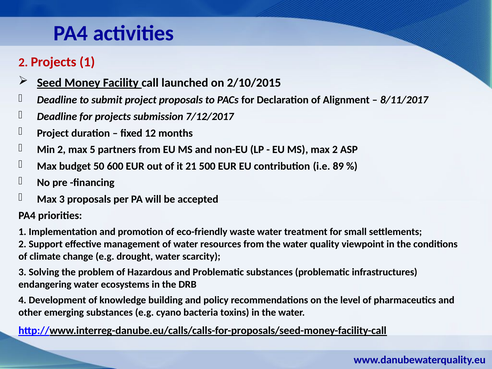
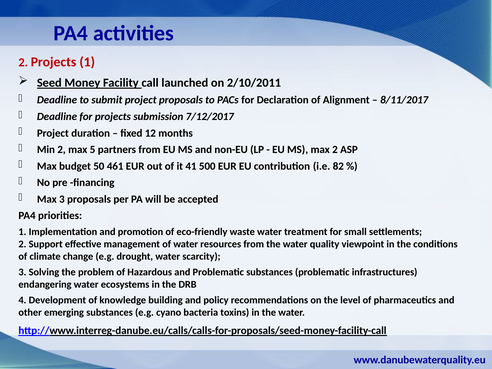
2/10/2015: 2/10/2015 -> 2/10/2011
600: 600 -> 461
21: 21 -> 41
89: 89 -> 82
